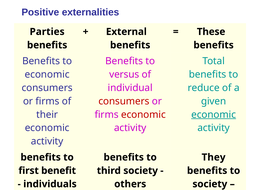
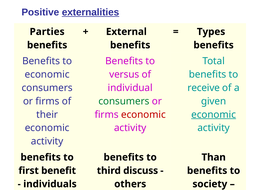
externalities underline: none -> present
These: These -> Types
reduce: reduce -> receive
consumers at (124, 101) colour: red -> green
They: They -> Than
third society: society -> discuss
